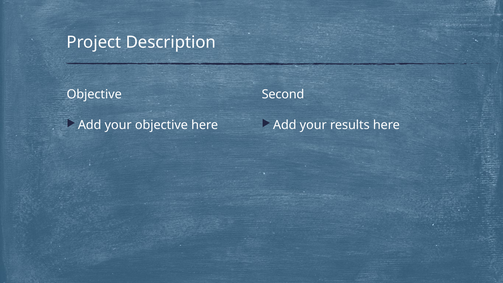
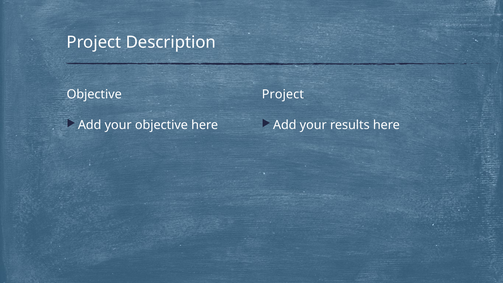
Second at (283, 94): Second -> Project
